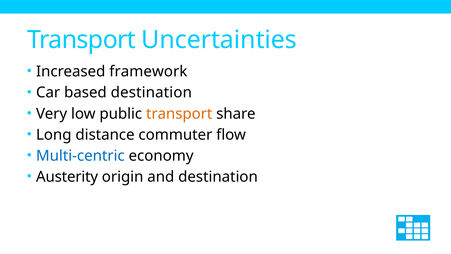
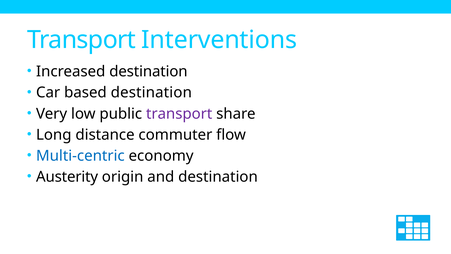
Uncertainties: Uncertainties -> Interventions
Increased framework: framework -> destination
transport at (179, 114) colour: orange -> purple
